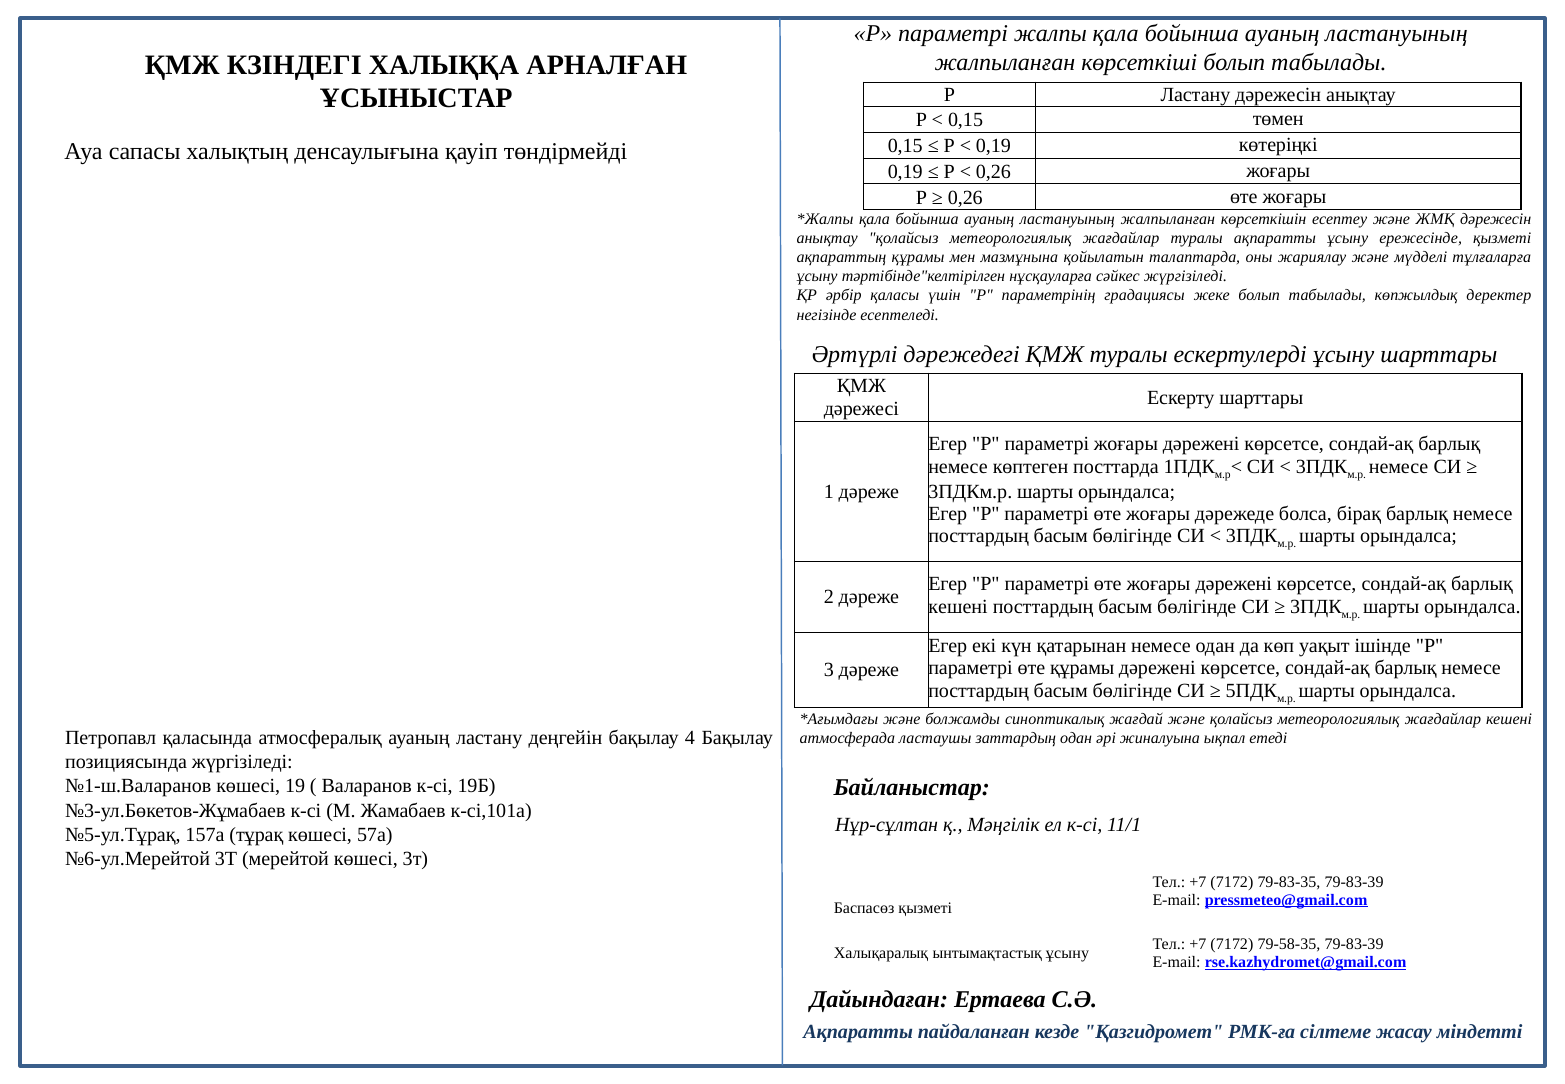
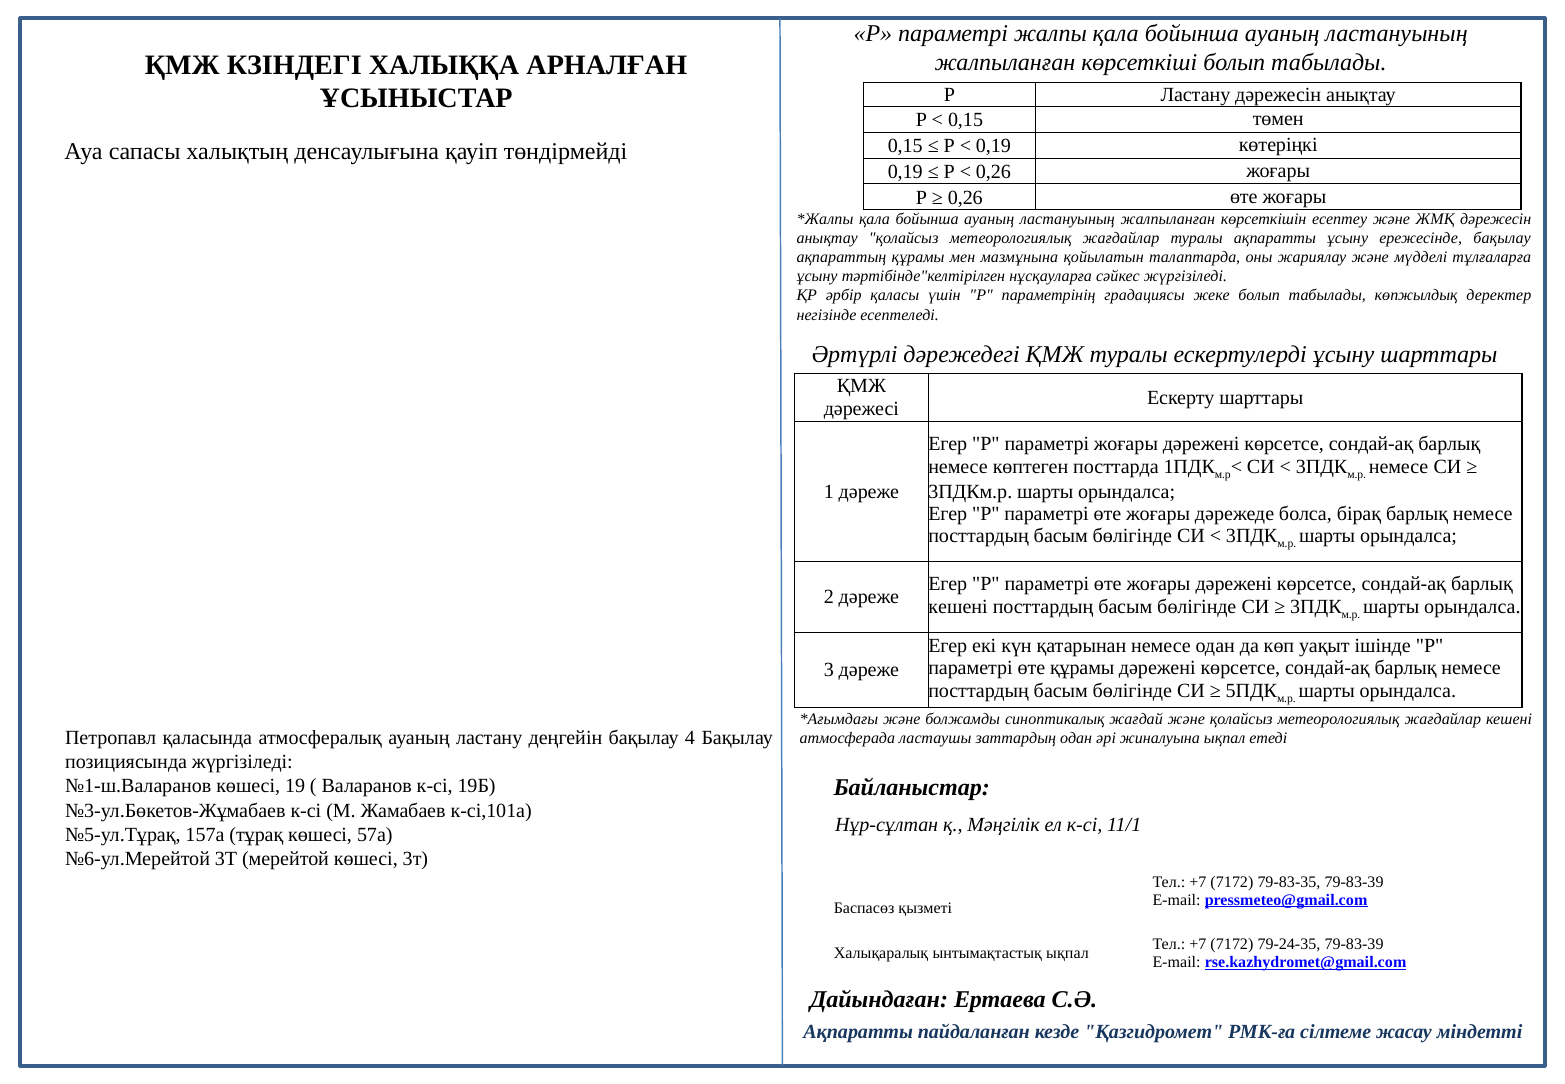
ережесінде қызметі: қызметі -> бақылау
79-58-35: 79-58-35 -> 79-24-35
ынтымақтастық ұсыну: ұсыну -> ықпал
